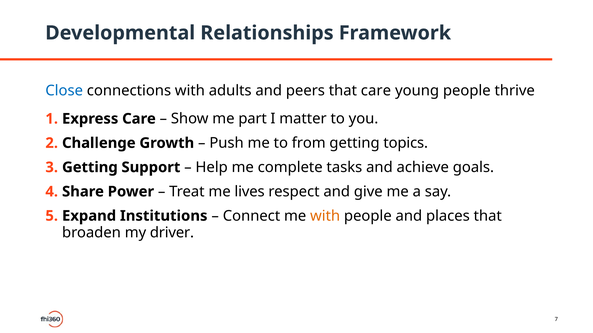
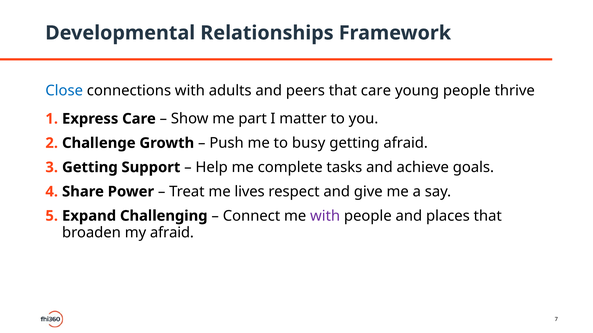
from: from -> busy
getting topics: topics -> afraid
Institutions: Institutions -> Challenging
with at (325, 216) colour: orange -> purple
my driver: driver -> afraid
